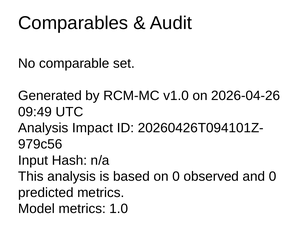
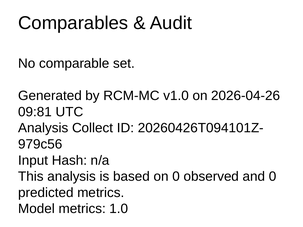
09:49: 09:49 -> 09:81
Impact: Impact -> Collect
